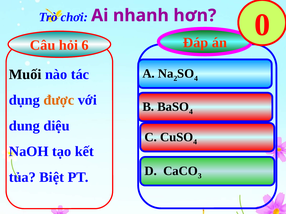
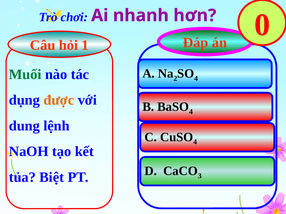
6: 6 -> 1
Muối colour: black -> green
diệu: diệu -> lệnh
